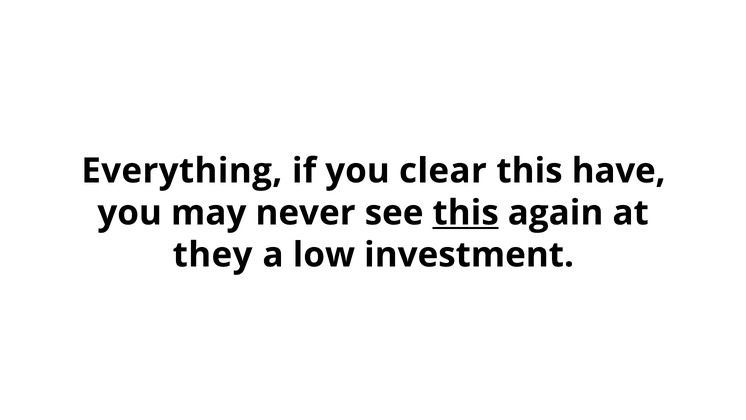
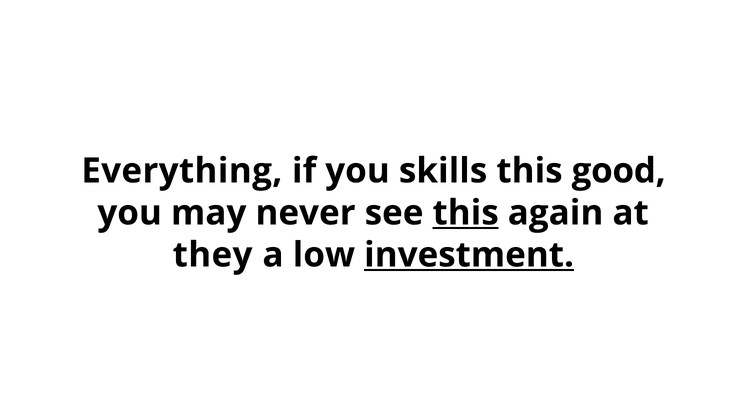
clear: clear -> skills
have: have -> good
investment underline: none -> present
